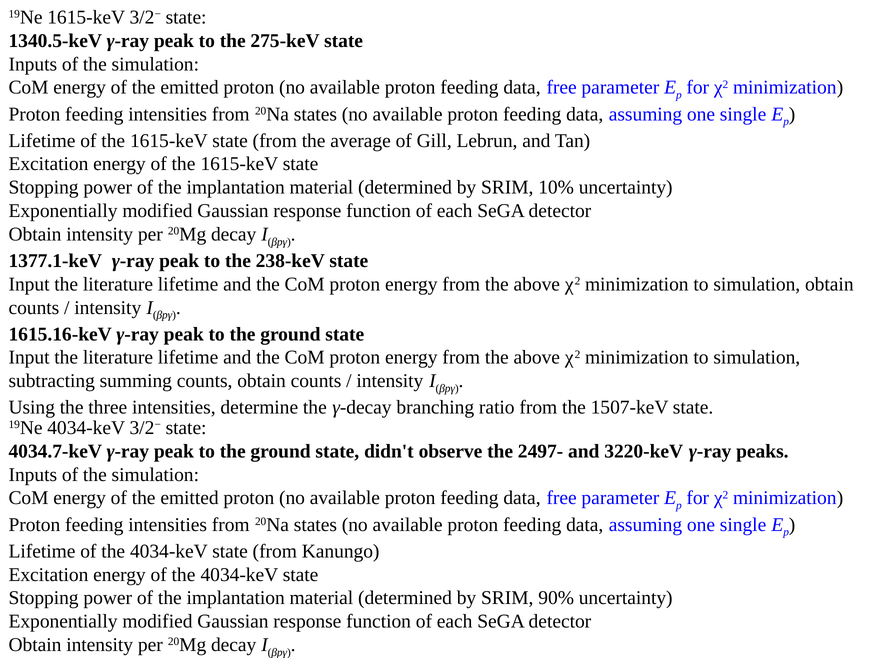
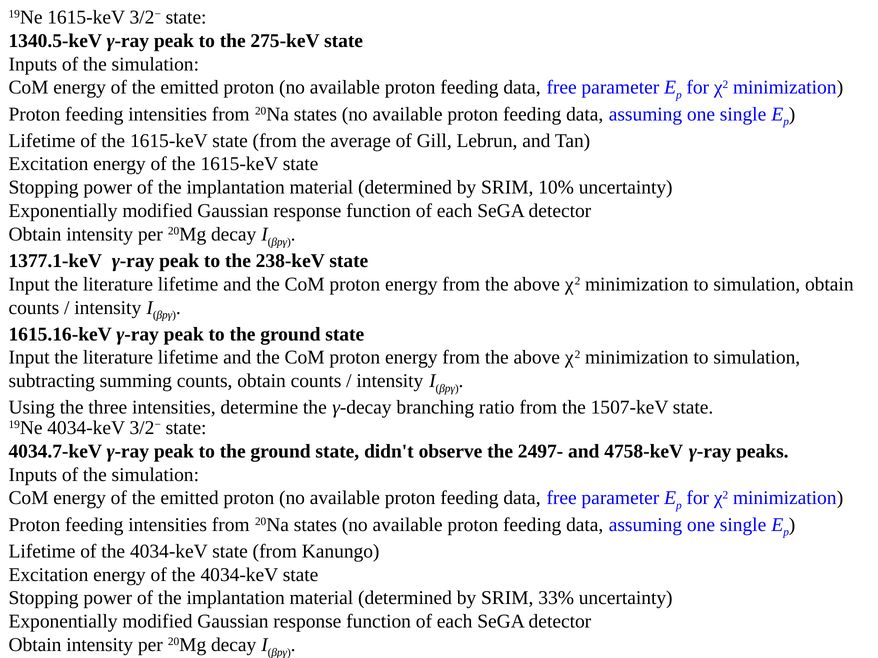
3220-keV: 3220-keV -> 4758-keV
90%: 90% -> 33%
